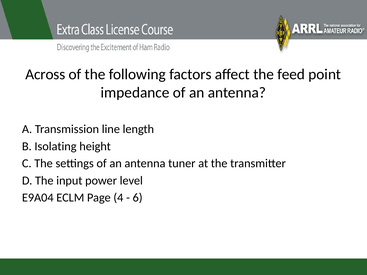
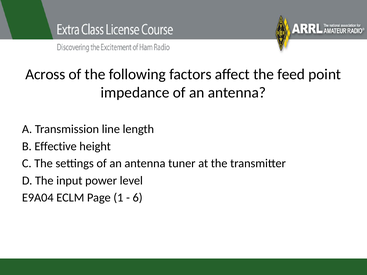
Isolating: Isolating -> Effective
4: 4 -> 1
